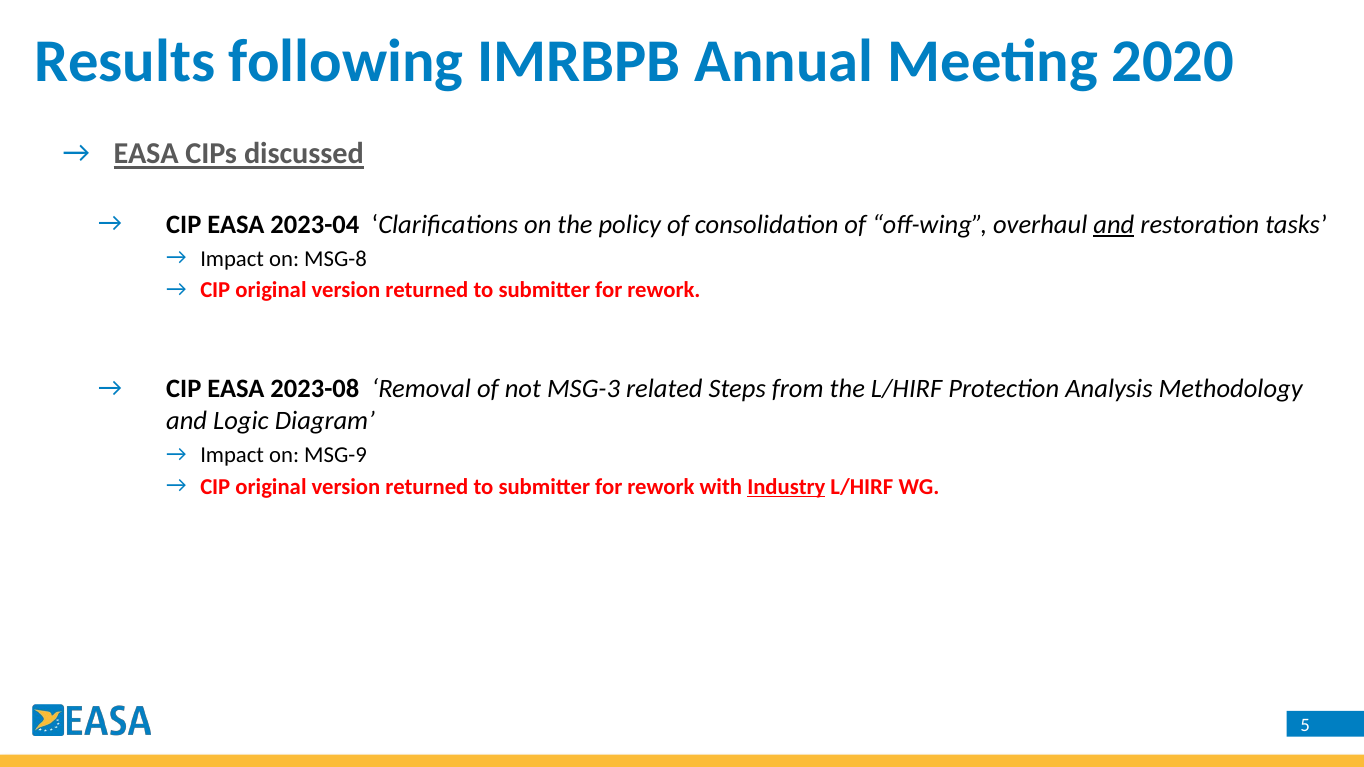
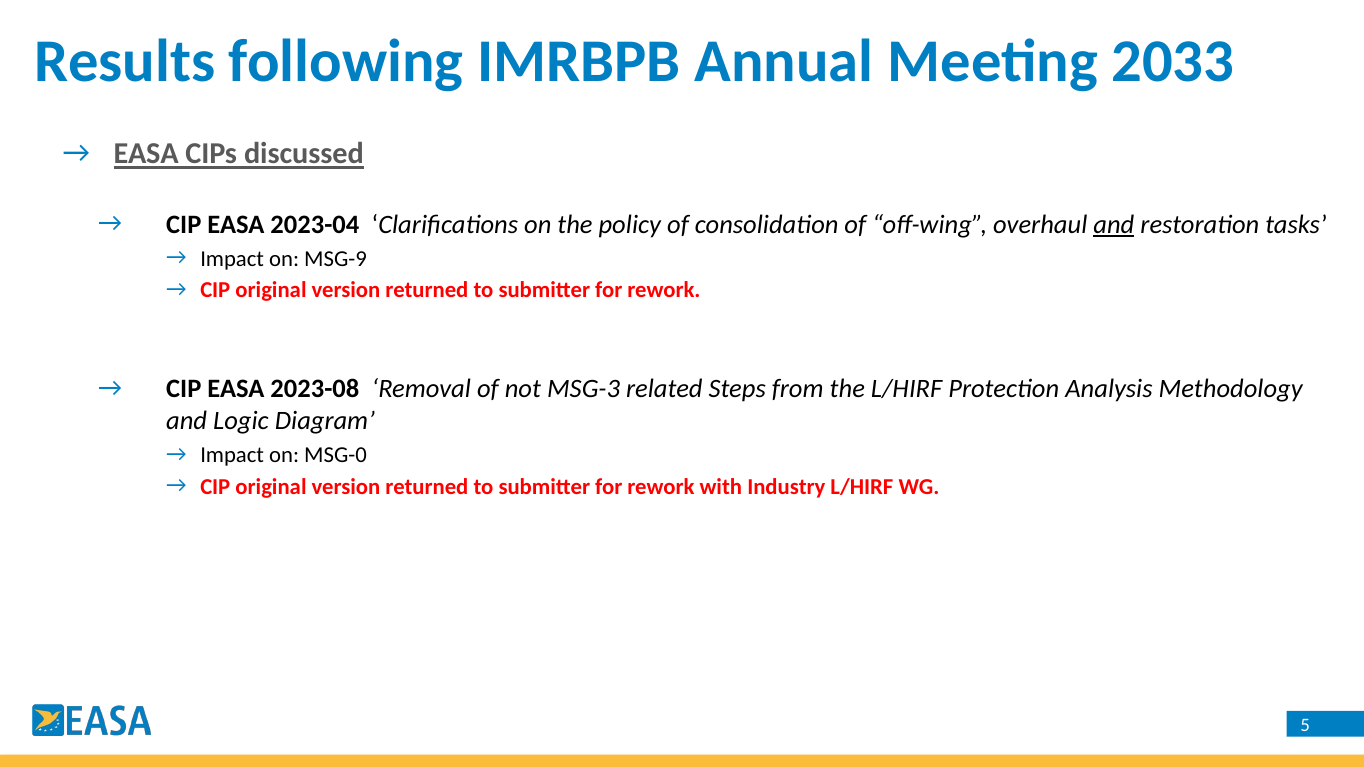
2020: 2020 -> 2033
MSG-8: MSG-8 -> MSG-9
MSG-9: MSG-9 -> MSG-0
Industry underline: present -> none
